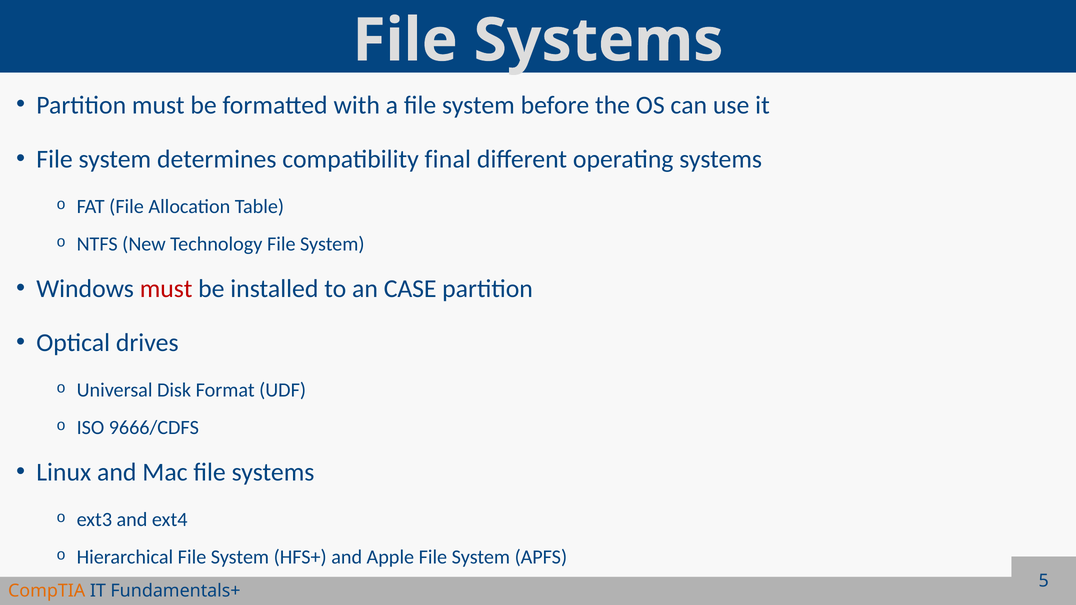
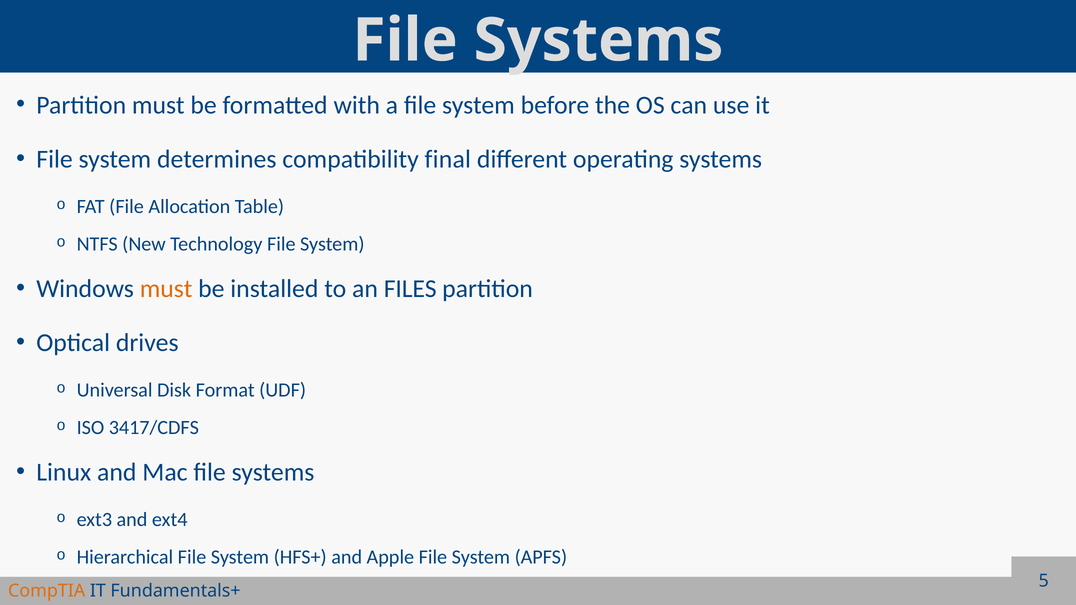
must at (166, 289) colour: red -> orange
CASE: CASE -> FILES
9666/CDFS: 9666/CDFS -> 3417/CDFS
